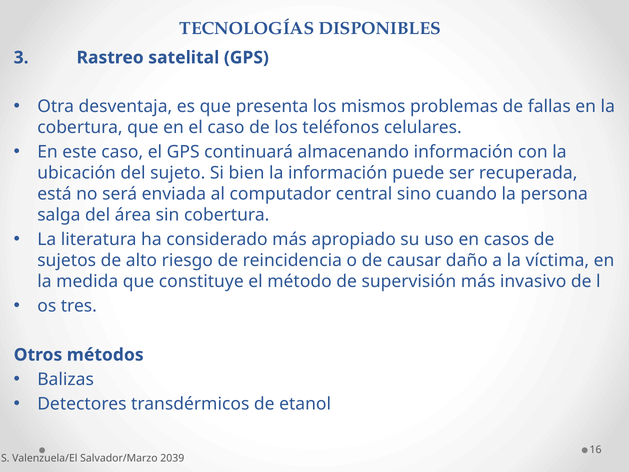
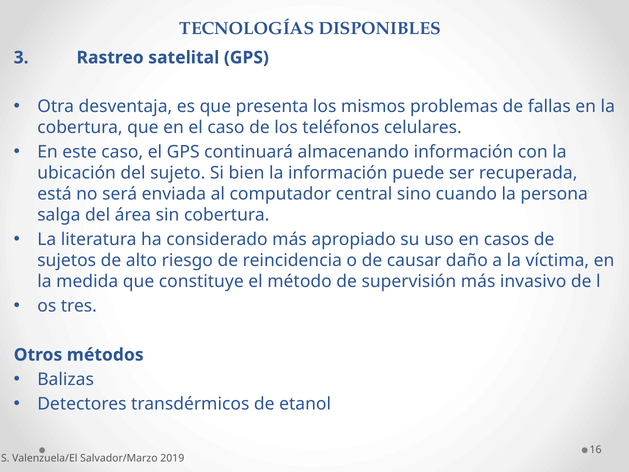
2039: 2039 -> 2019
